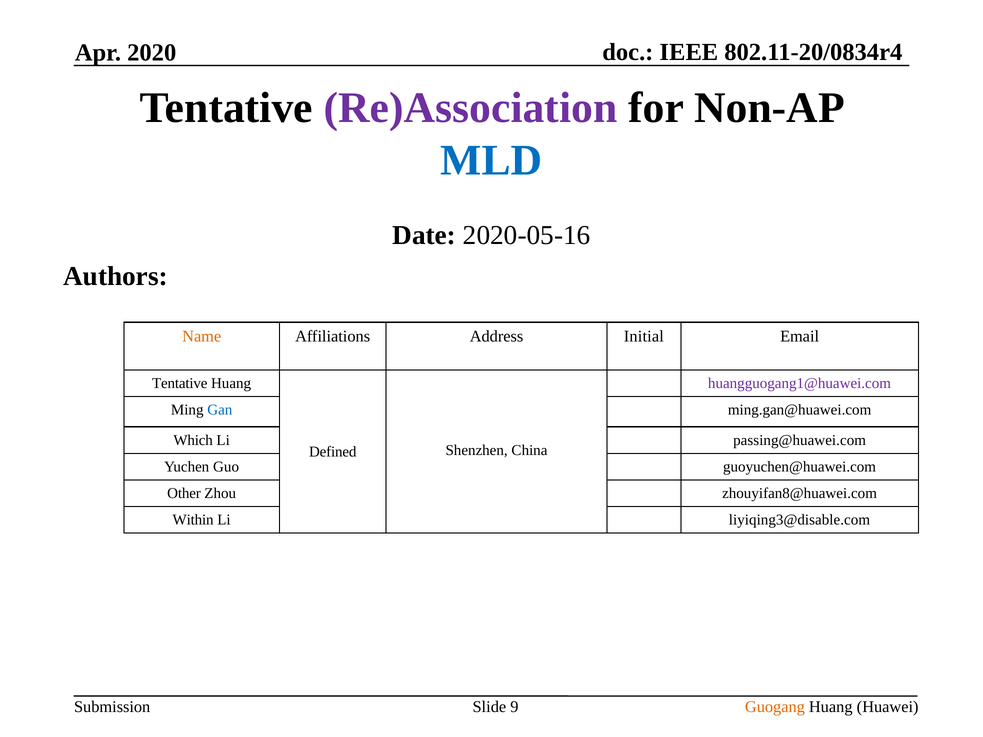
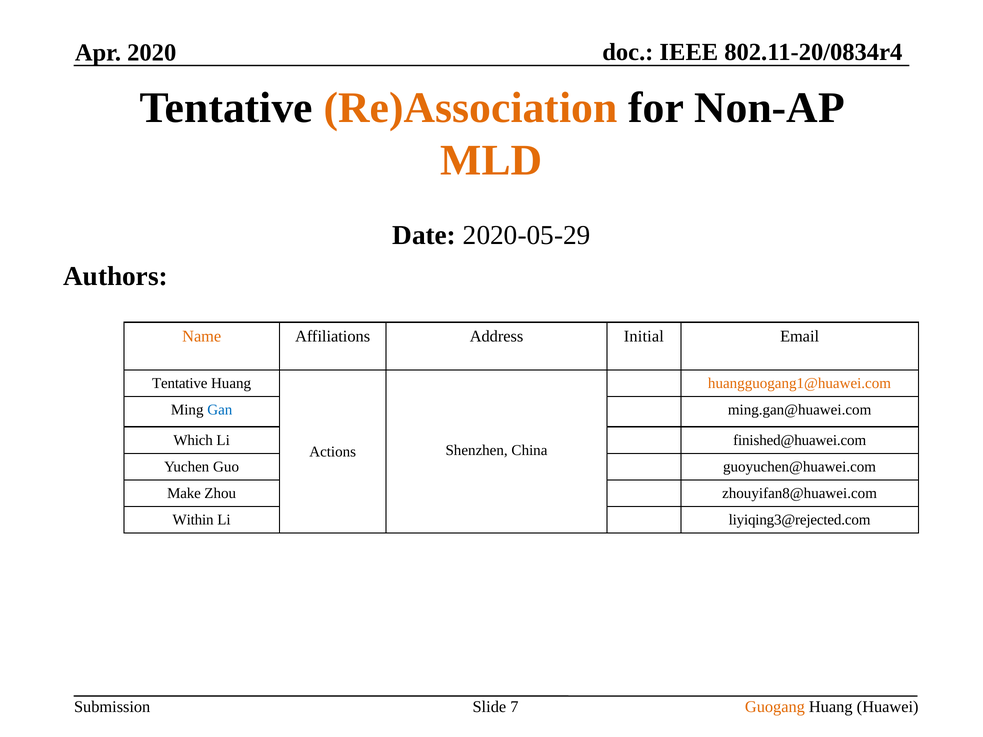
Re)Association colour: purple -> orange
MLD colour: blue -> orange
2020-05-16: 2020-05-16 -> 2020-05-29
huangguogang1@huawei.com colour: purple -> orange
passing@huawei.com: passing@huawei.com -> finished@huawei.com
Defined: Defined -> Actions
Other: Other -> Make
liyiqing3@disable.com: liyiqing3@disable.com -> liyiqing3@rejected.com
9: 9 -> 7
